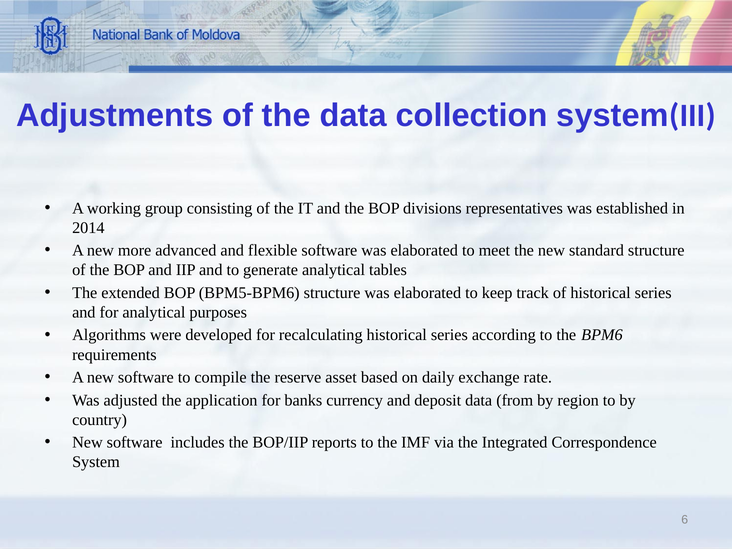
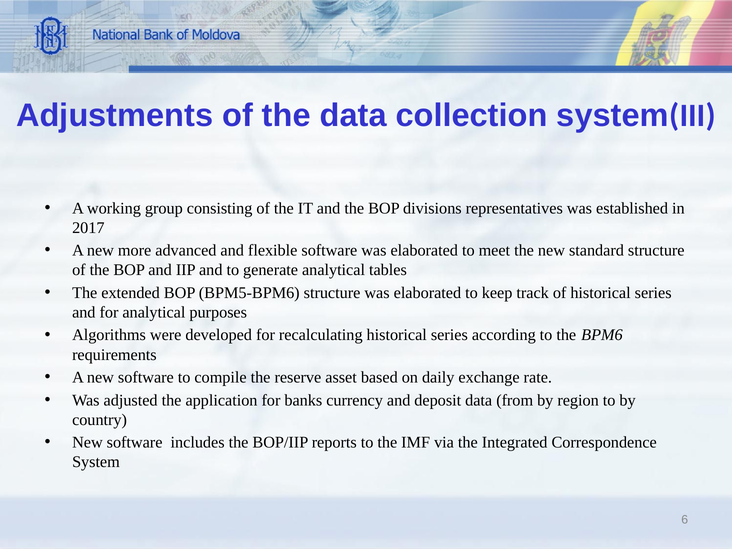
2014: 2014 -> 2017
